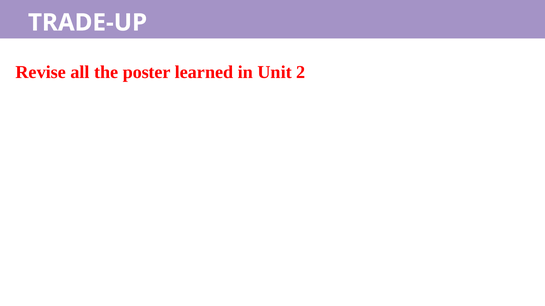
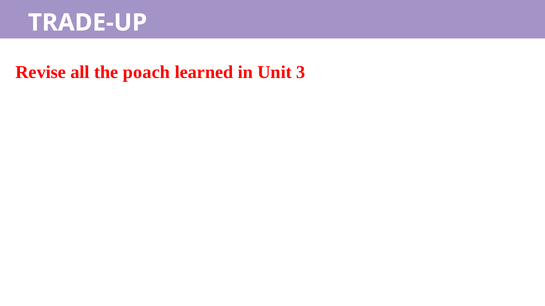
poster: poster -> poach
2: 2 -> 3
